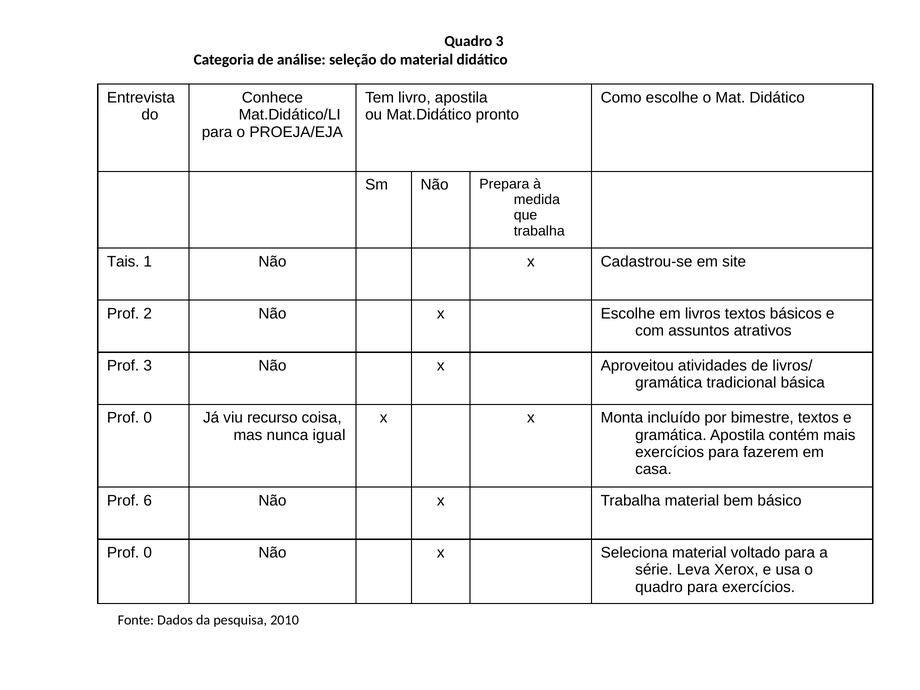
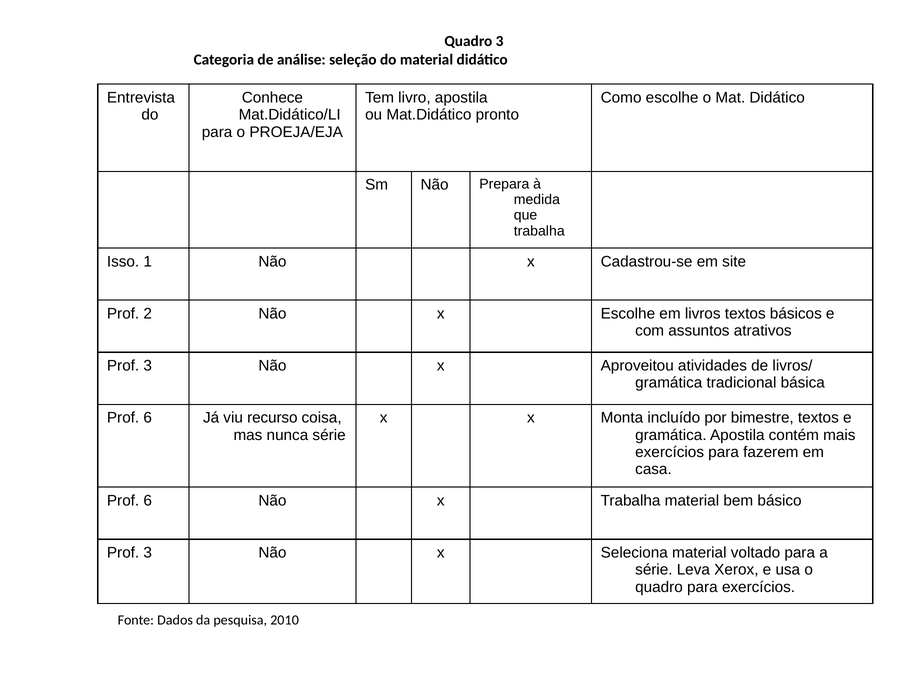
Tais: Tais -> Isso
0 at (148, 418): 0 -> 6
nunca igual: igual -> série
0 at (148, 553): 0 -> 3
